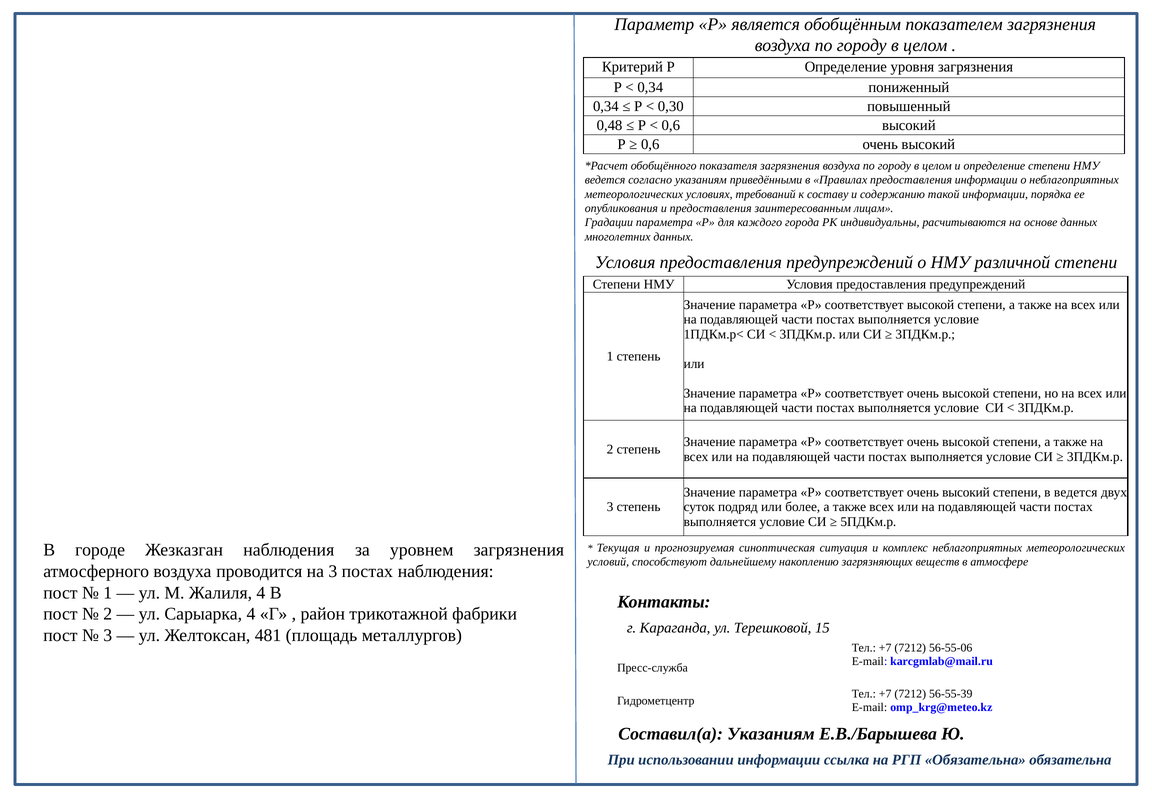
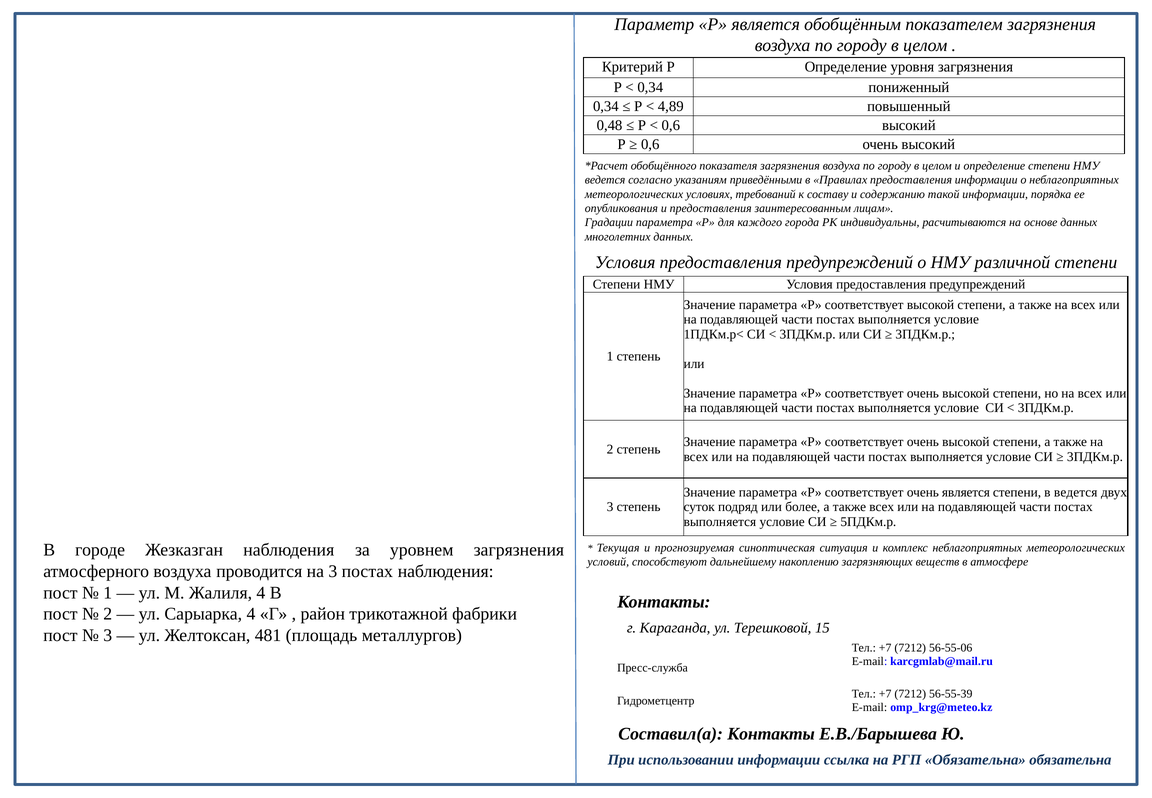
0,30: 0,30 -> 4,89
соответствует очень высокий: высокий -> является
Составил(а Указаниям: Указаниям -> Контакты
